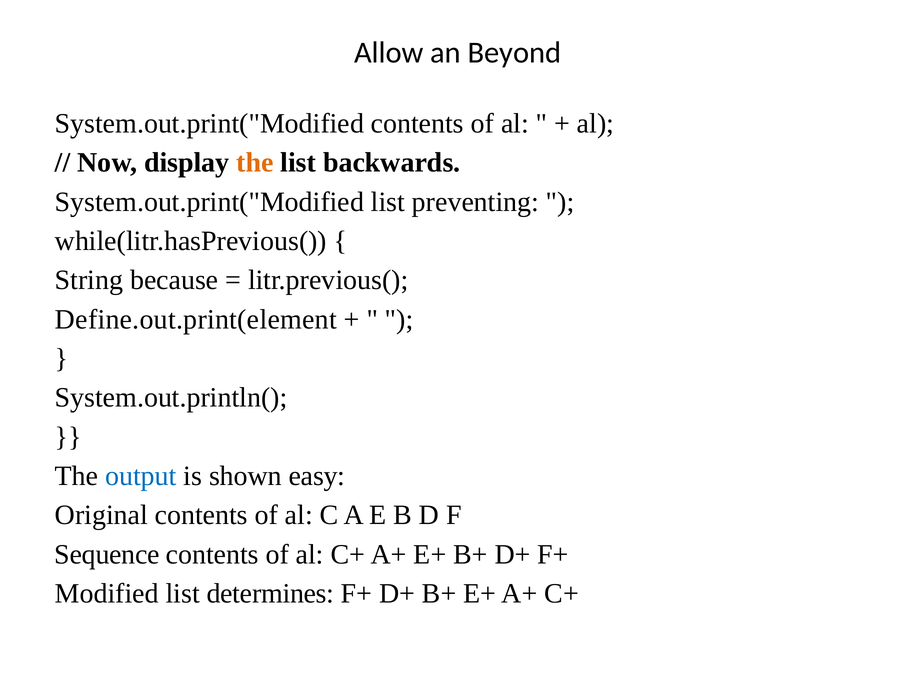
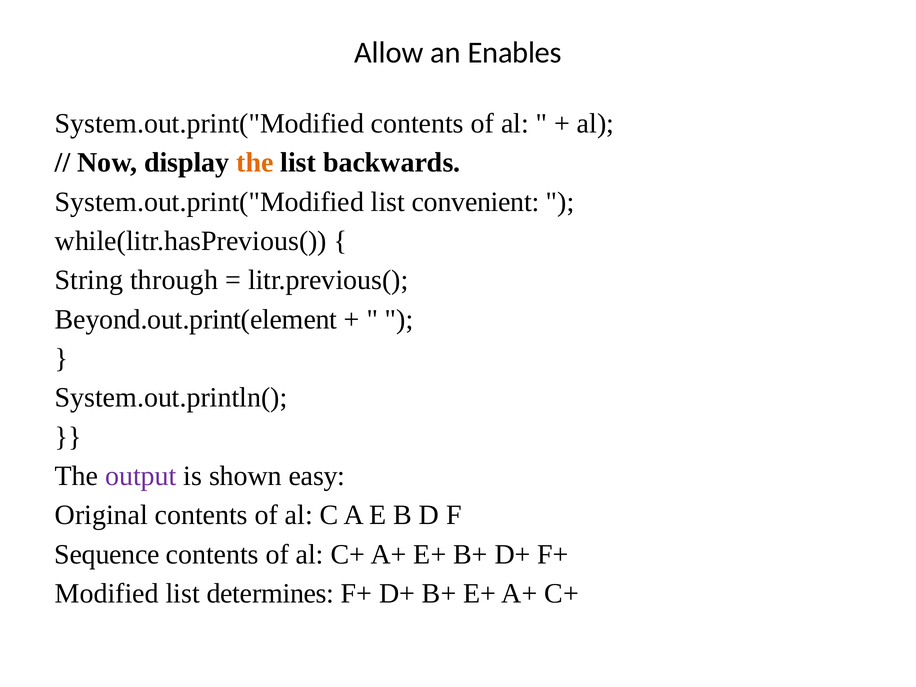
Beyond: Beyond -> Enables
preventing: preventing -> convenient
because: because -> through
Define.out.print(element: Define.out.print(element -> Beyond.out.print(element
output colour: blue -> purple
